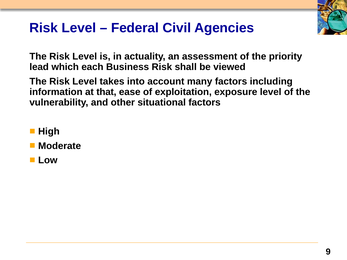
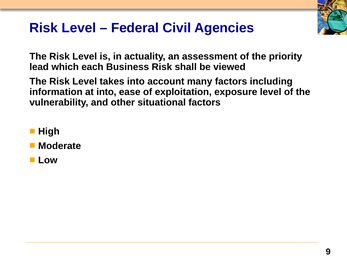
at that: that -> into
